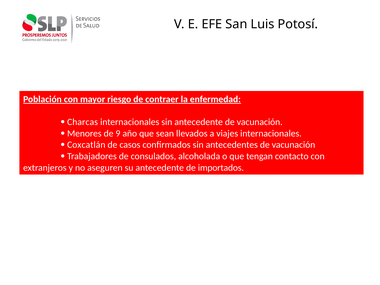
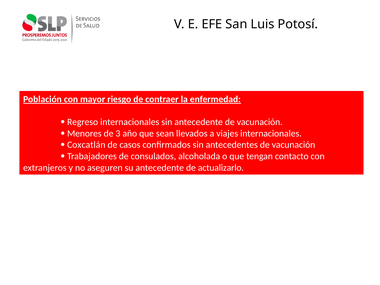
Charcas: Charcas -> Regreso
9: 9 -> 3
importados: importados -> actualizarlo
